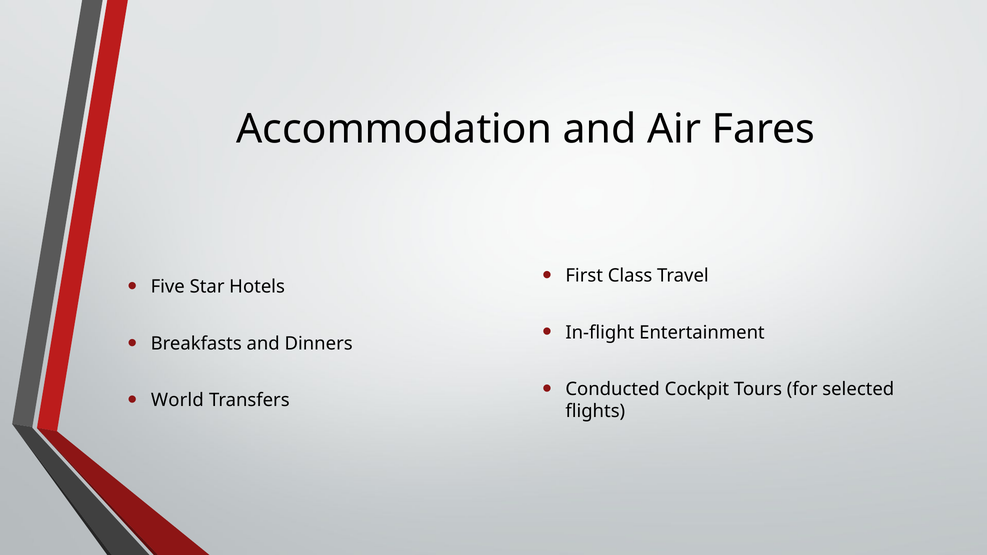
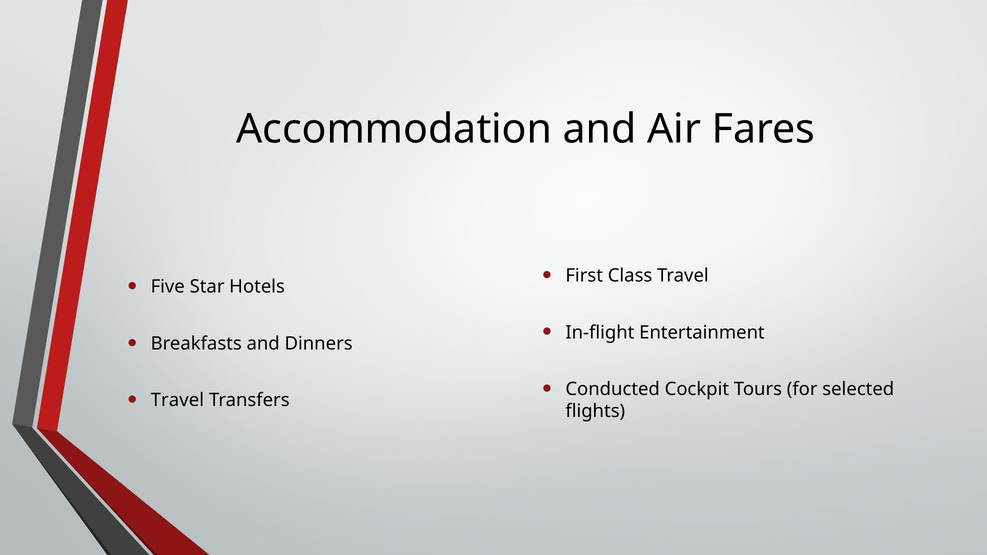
World at (177, 400): World -> Travel
